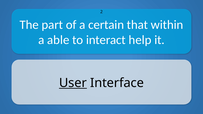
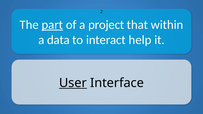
part underline: none -> present
certain: certain -> project
able: able -> data
